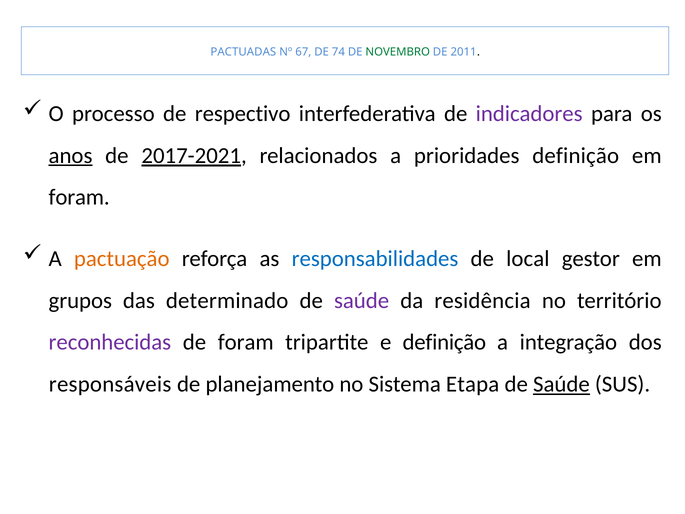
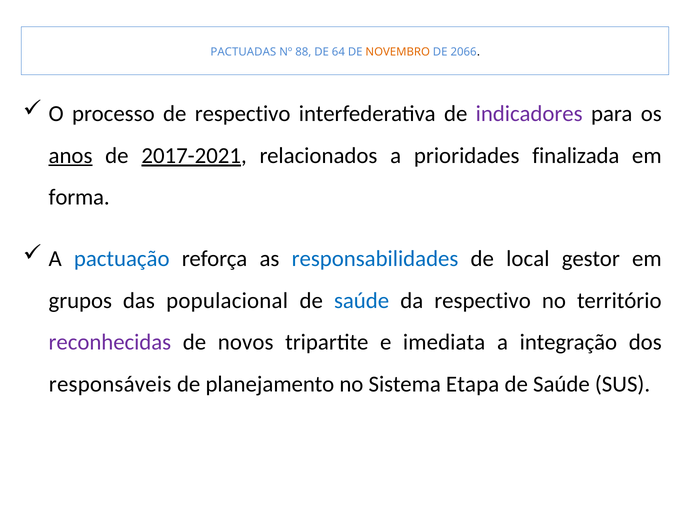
67: 67 -> 88
74: 74 -> 64
NOVEMBRO colour: green -> orange
2011: 2011 -> 2066
prioridades definição: definição -> finalizada
foram at (79, 197): foram -> forma
pactuação colour: orange -> blue
determinado: determinado -> populacional
saúde at (362, 300) colour: purple -> blue
da residência: residência -> respectivo
de foram: foram -> novos
e definição: definição -> imediata
Saúde at (561, 384) underline: present -> none
